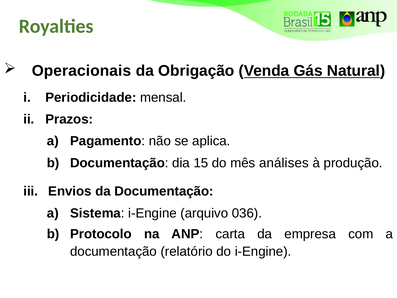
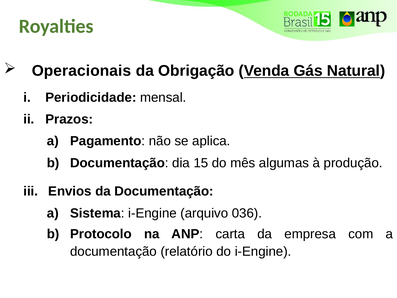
análises: análises -> algumas
